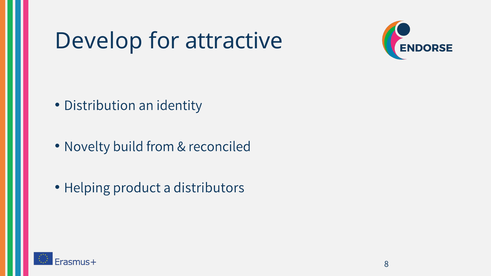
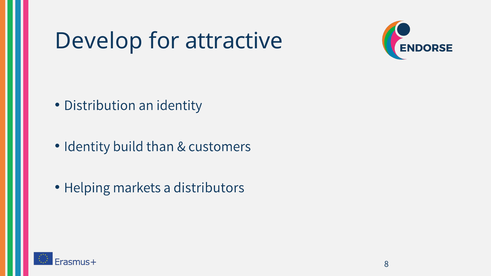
Novelty at (87, 147): Novelty -> Identity
from: from -> than
reconciled: reconciled -> customers
product: product -> markets
